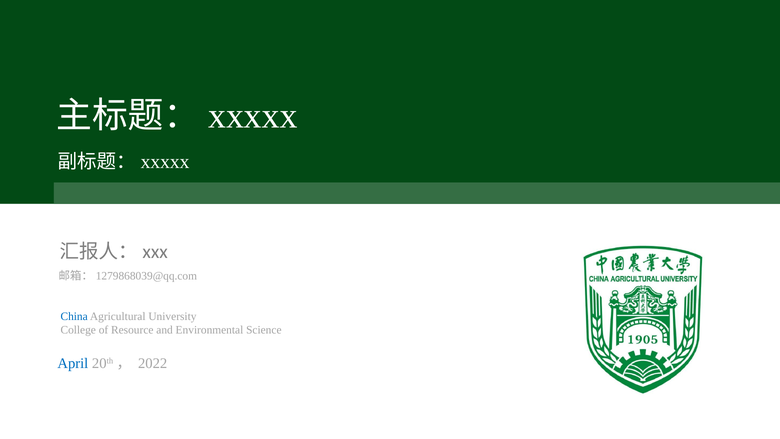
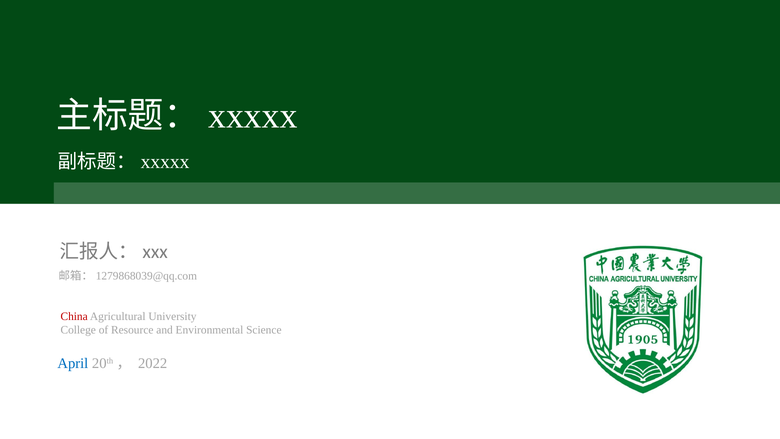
China colour: blue -> red
